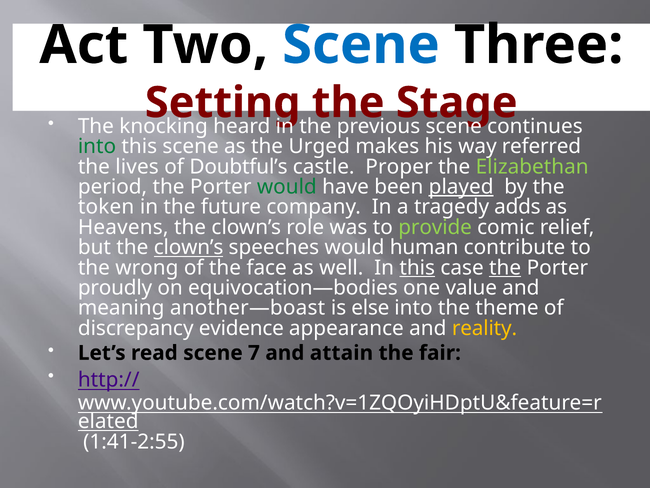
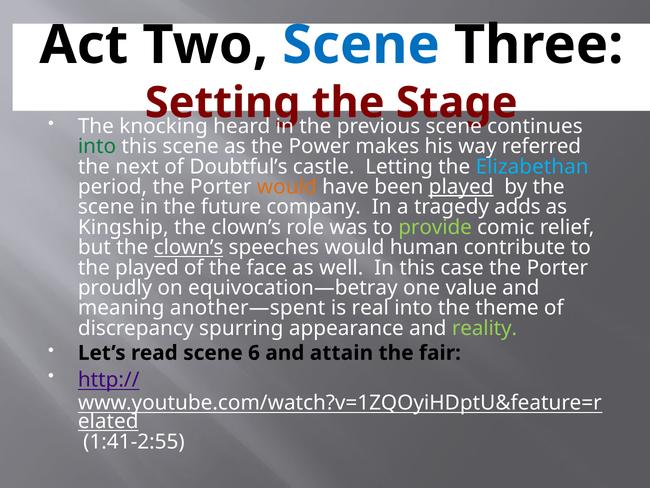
Urged: Urged -> Power
lives: lives -> next
Proper: Proper -> Letting
Elizabethan colour: light green -> light blue
would at (287, 187) colour: green -> orange
token at (106, 207): token -> scene
Heavens: Heavens -> Kingship
the wrong: wrong -> played
this at (417, 267) underline: present -> none
the at (505, 267) underline: present -> none
equivocation—bodies: equivocation—bodies -> equivocation—betray
another—boast: another—boast -> another—spent
else: else -> real
evidence: evidence -> spurring
reality colour: yellow -> light green
7: 7 -> 6
